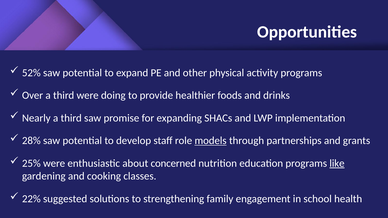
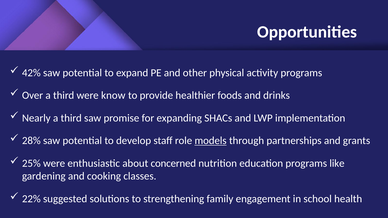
52%: 52% -> 42%
doing: doing -> know
like underline: present -> none
